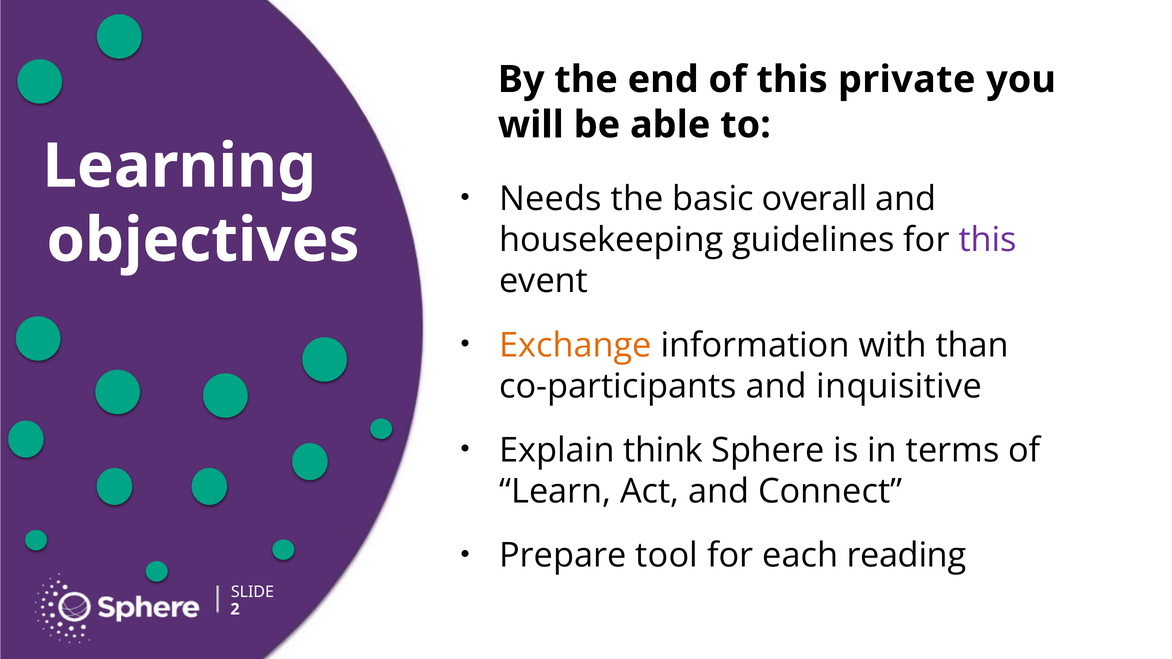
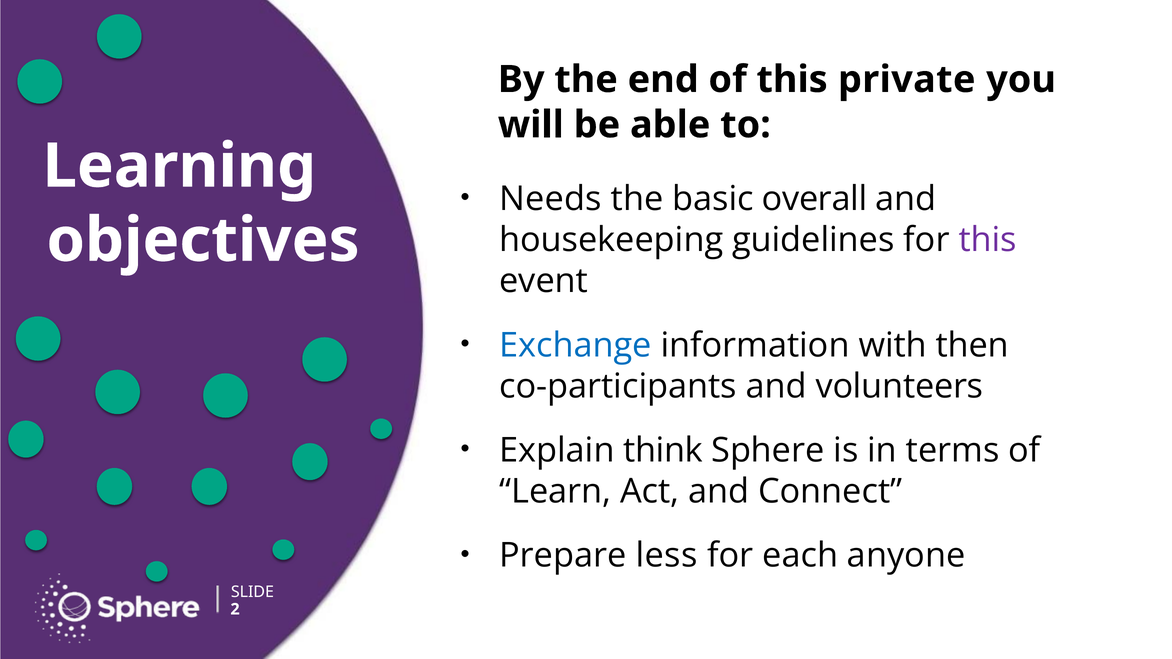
Exchange colour: orange -> blue
than: than -> then
inquisitive: inquisitive -> volunteers
tool: tool -> less
reading: reading -> anyone
